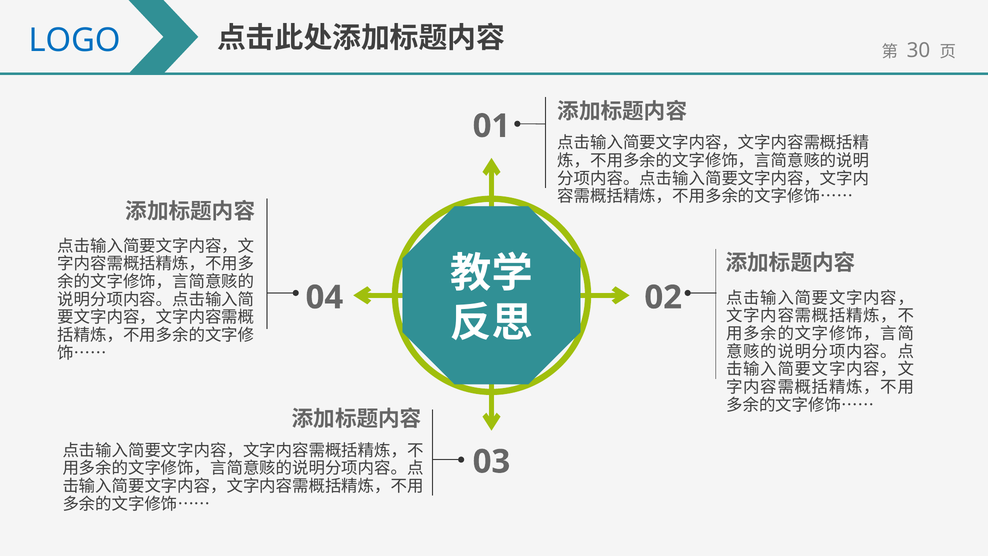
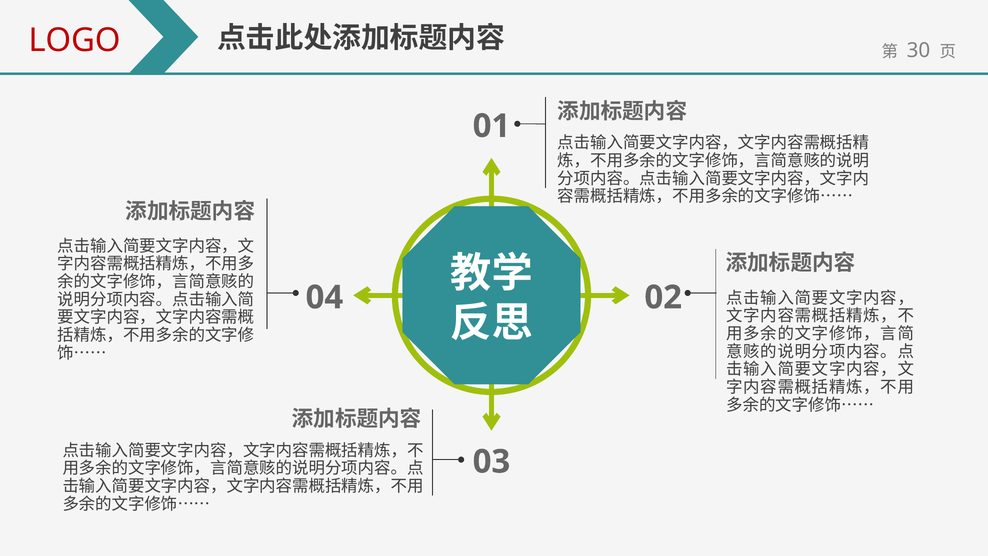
LOGO colour: blue -> red
